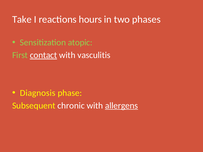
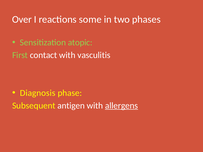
Take: Take -> Over
hours: hours -> some
contact underline: present -> none
chronic: chronic -> antigen
